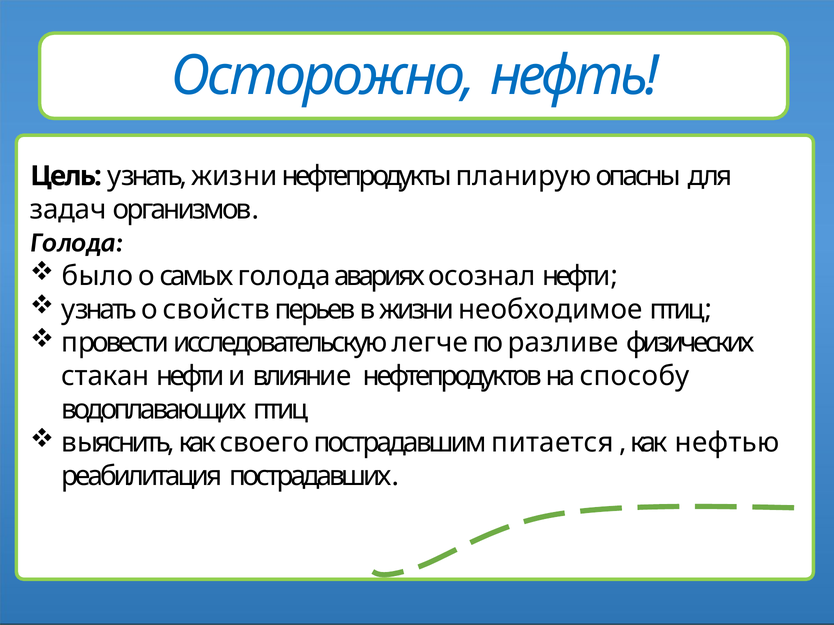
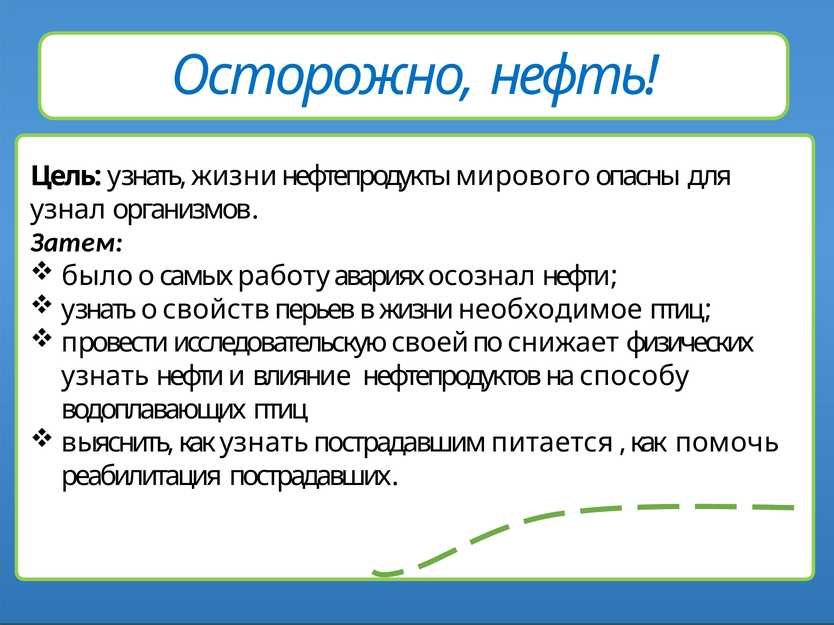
планирую: планирую -> мирового
задач: задач -> узнал
Голода at (77, 243): Голода -> Затем
самых голода: голода -> работу
легче: легче -> своей
разливе: разливе -> снижает
стакан at (106, 376): стакан -> узнать
как своего: своего -> узнать
нефтью: нефтью -> помочь
